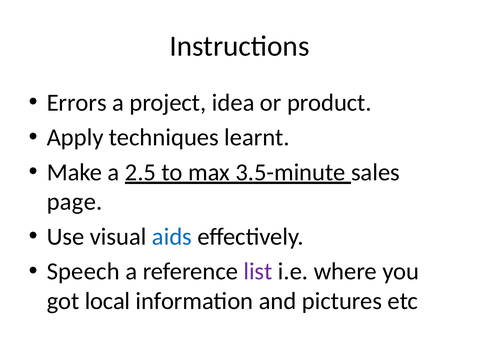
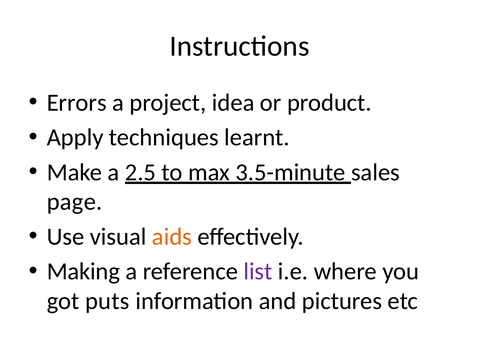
aids colour: blue -> orange
Speech: Speech -> Making
local: local -> puts
